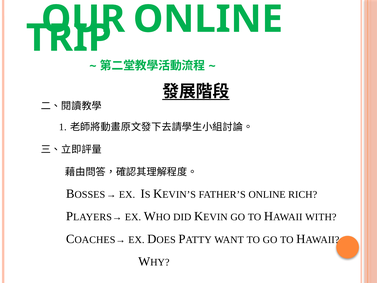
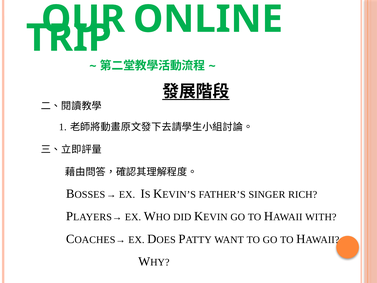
FATHER’S ONLINE: ONLINE -> SINGER
